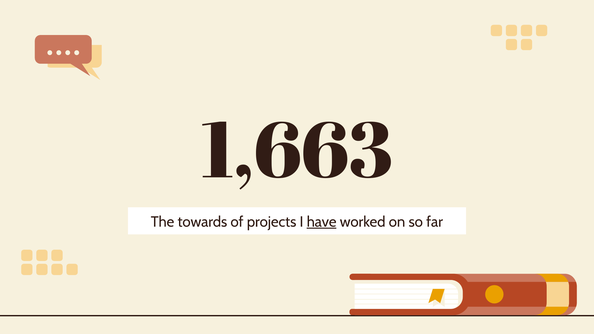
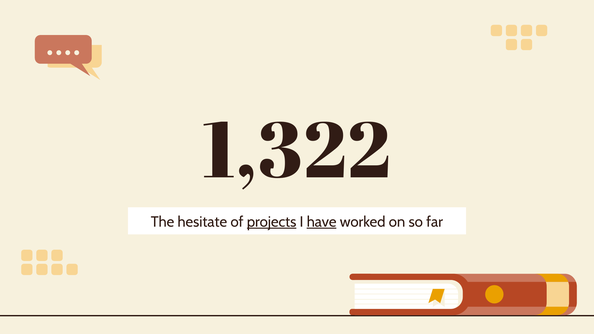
1,663: 1,663 -> 1,322
towards: towards -> hesitate
projects underline: none -> present
